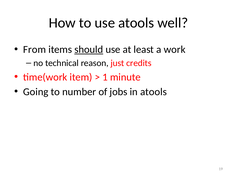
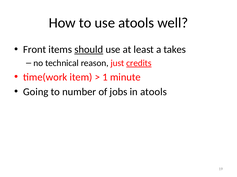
From: From -> Front
work: work -> takes
credits underline: none -> present
